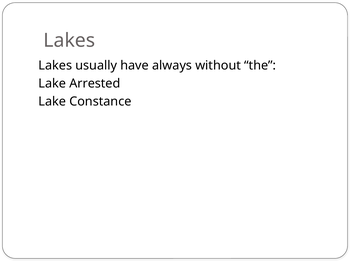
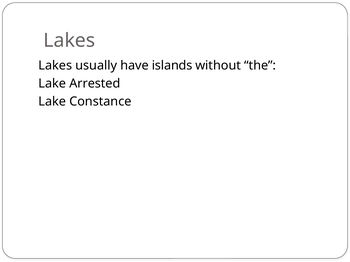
always: always -> islands
